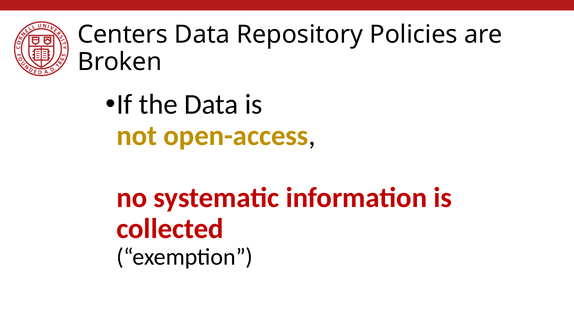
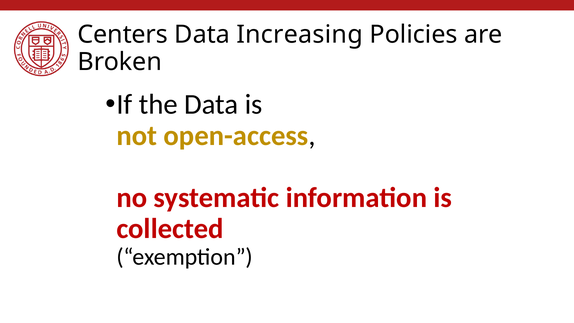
Repository: Repository -> Increasing
